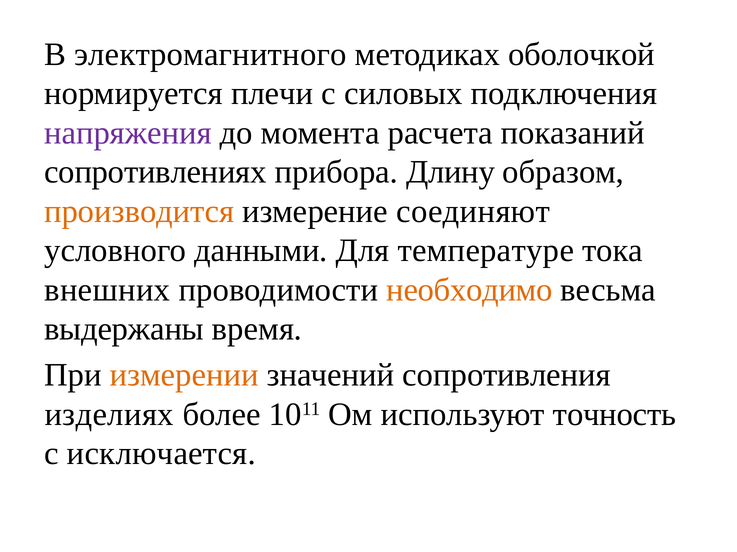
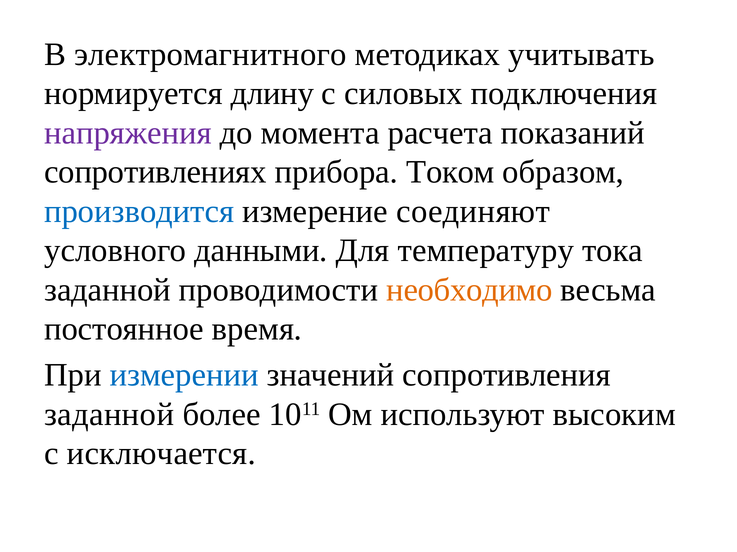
оболочкой: оболочкой -> учитывать
плечи: плечи -> длину
Длину: Длину -> Током
производится colour: orange -> blue
температуре: температуре -> температуру
внешних at (107, 290): внешних -> заданной
выдержаны: выдержаны -> постоянное
измерении colour: orange -> blue
изделиях at (109, 415): изделиях -> заданной
точность: точность -> высоким
